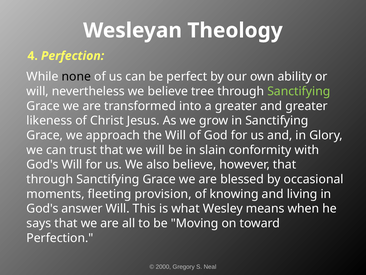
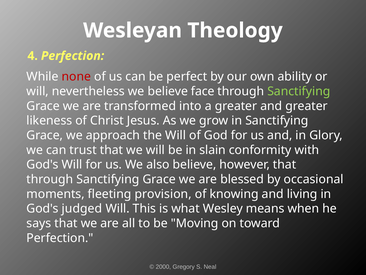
none colour: black -> red
tree: tree -> face
answer: answer -> judged
